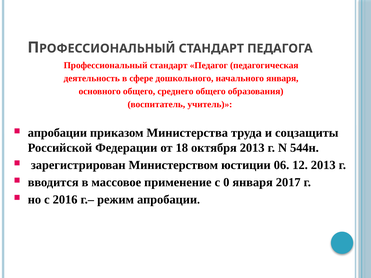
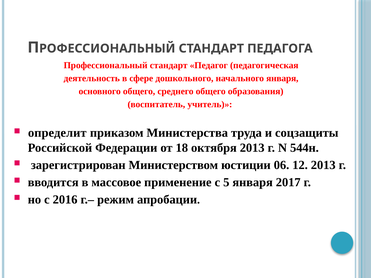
апробации at (57, 133): апробации -> определит
0: 0 -> 5
